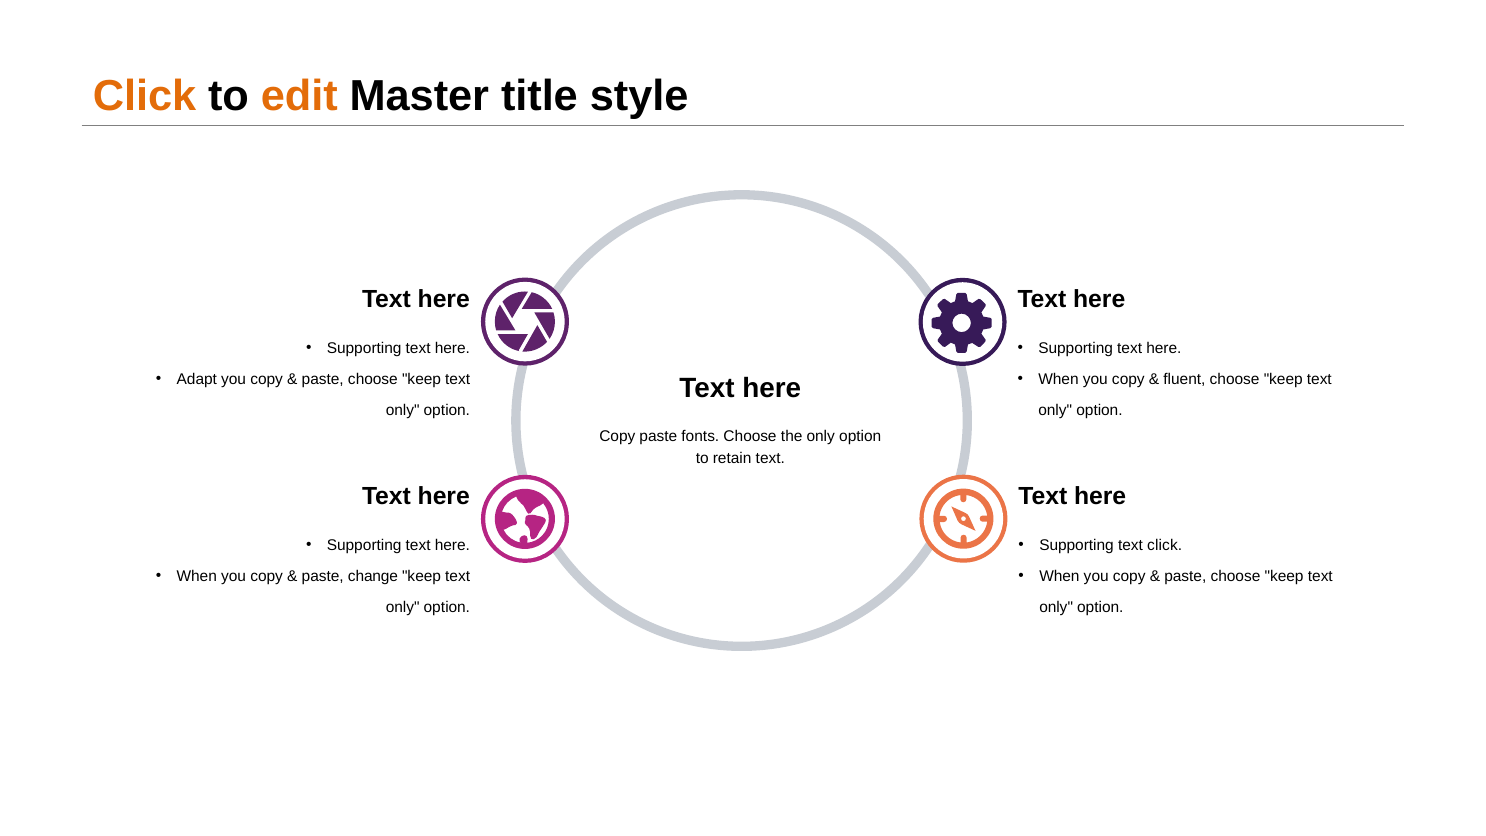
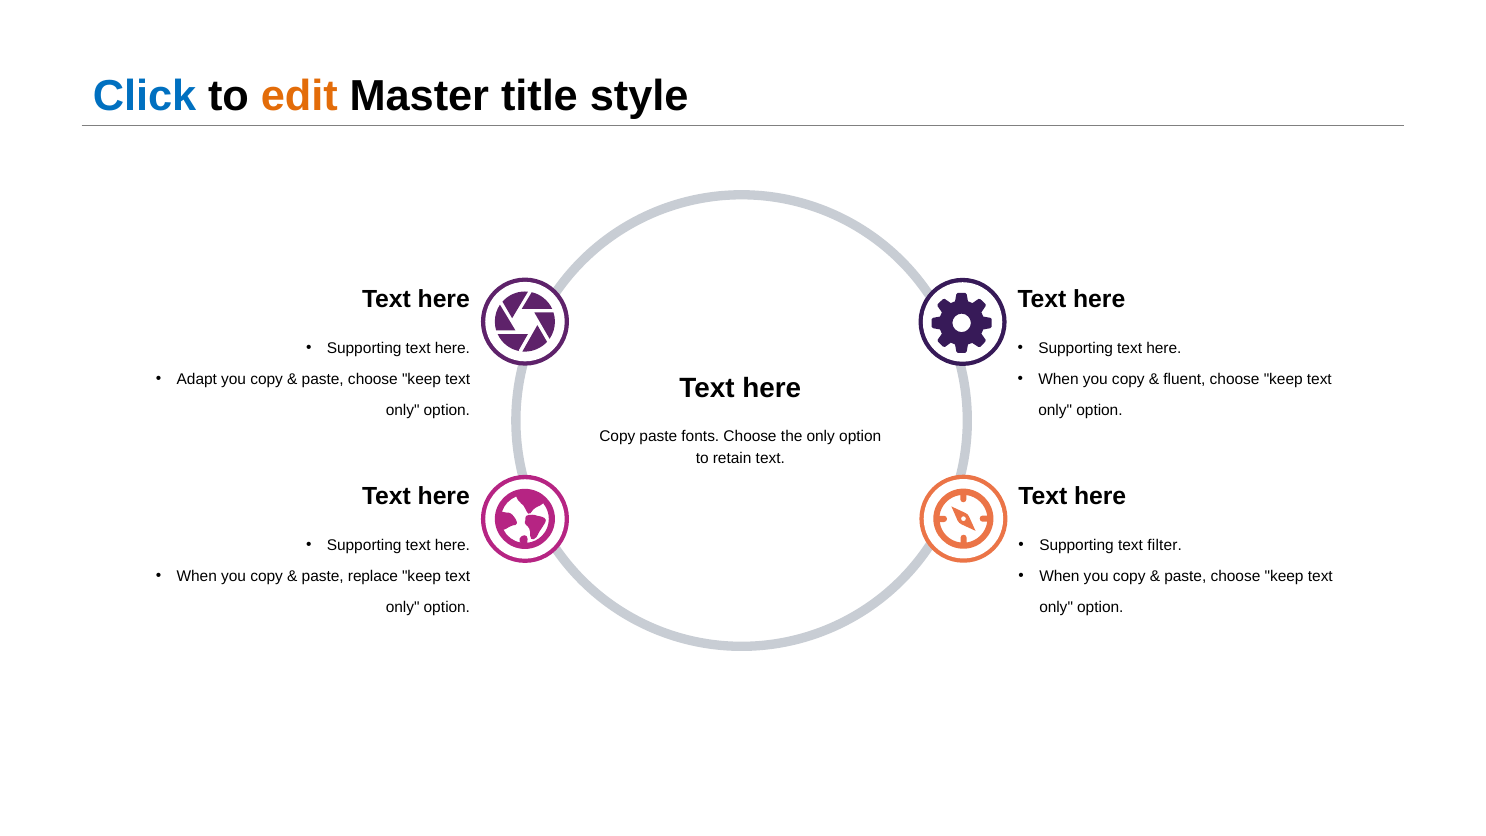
Click at (144, 96) colour: orange -> blue
text click: click -> filter
change: change -> replace
